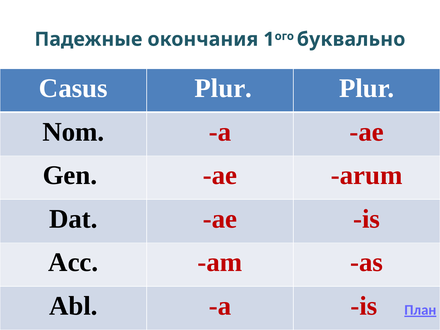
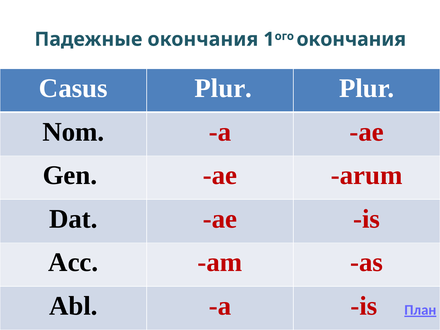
буквально at (351, 39): буквально -> окончания
